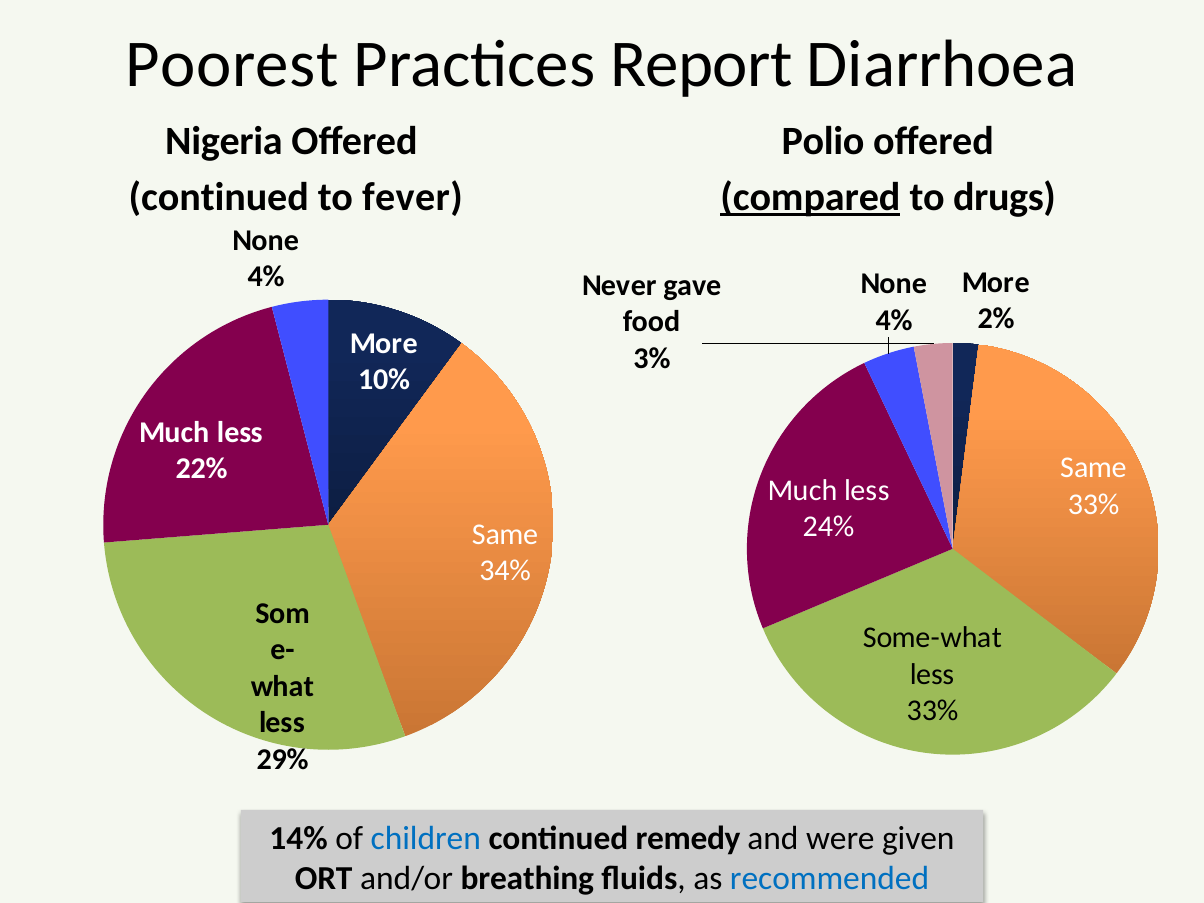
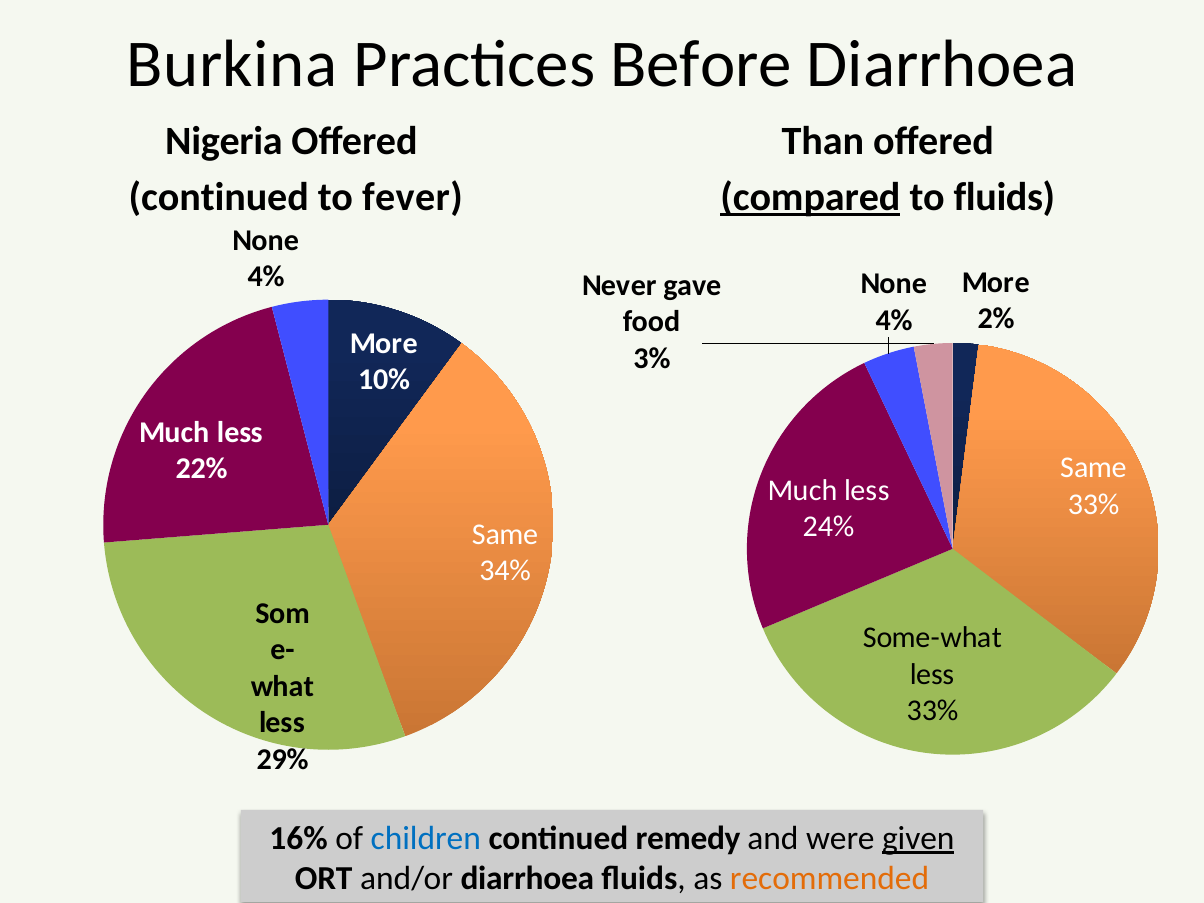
Poorest: Poorest -> Burkina
Report: Report -> Before
Polio: Polio -> Than
to drugs: drugs -> fluids
14%: 14% -> 16%
given underline: none -> present
and/or breathing: breathing -> diarrhoea
recommended colour: blue -> orange
